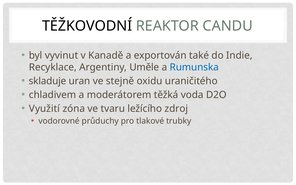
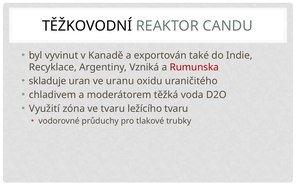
Uměle: Uměle -> Vzniká
Rumunska colour: blue -> red
stejně: stejně -> uranu
ležícího zdroj: zdroj -> tvaru
